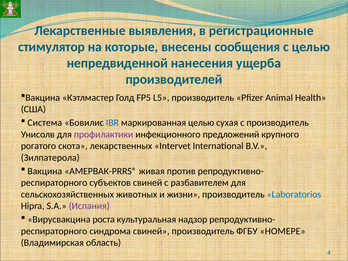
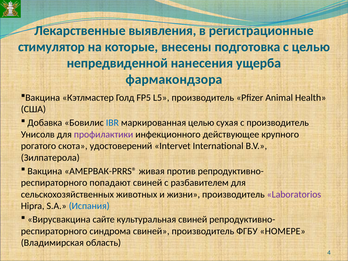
сообщения: сообщения -> подготовка
производителей: производителей -> фармакондзора
Система: Система -> Добавка
предложений: предложений -> действующее
лекарственных: лекарственных -> удостоверений
субъектов: субъектов -> попадают
Laboratorios colour: blue -> purple
Испания colour: purple -> blue
роста: роста -> сайте
культуральная надзор: надзор -> свиней
